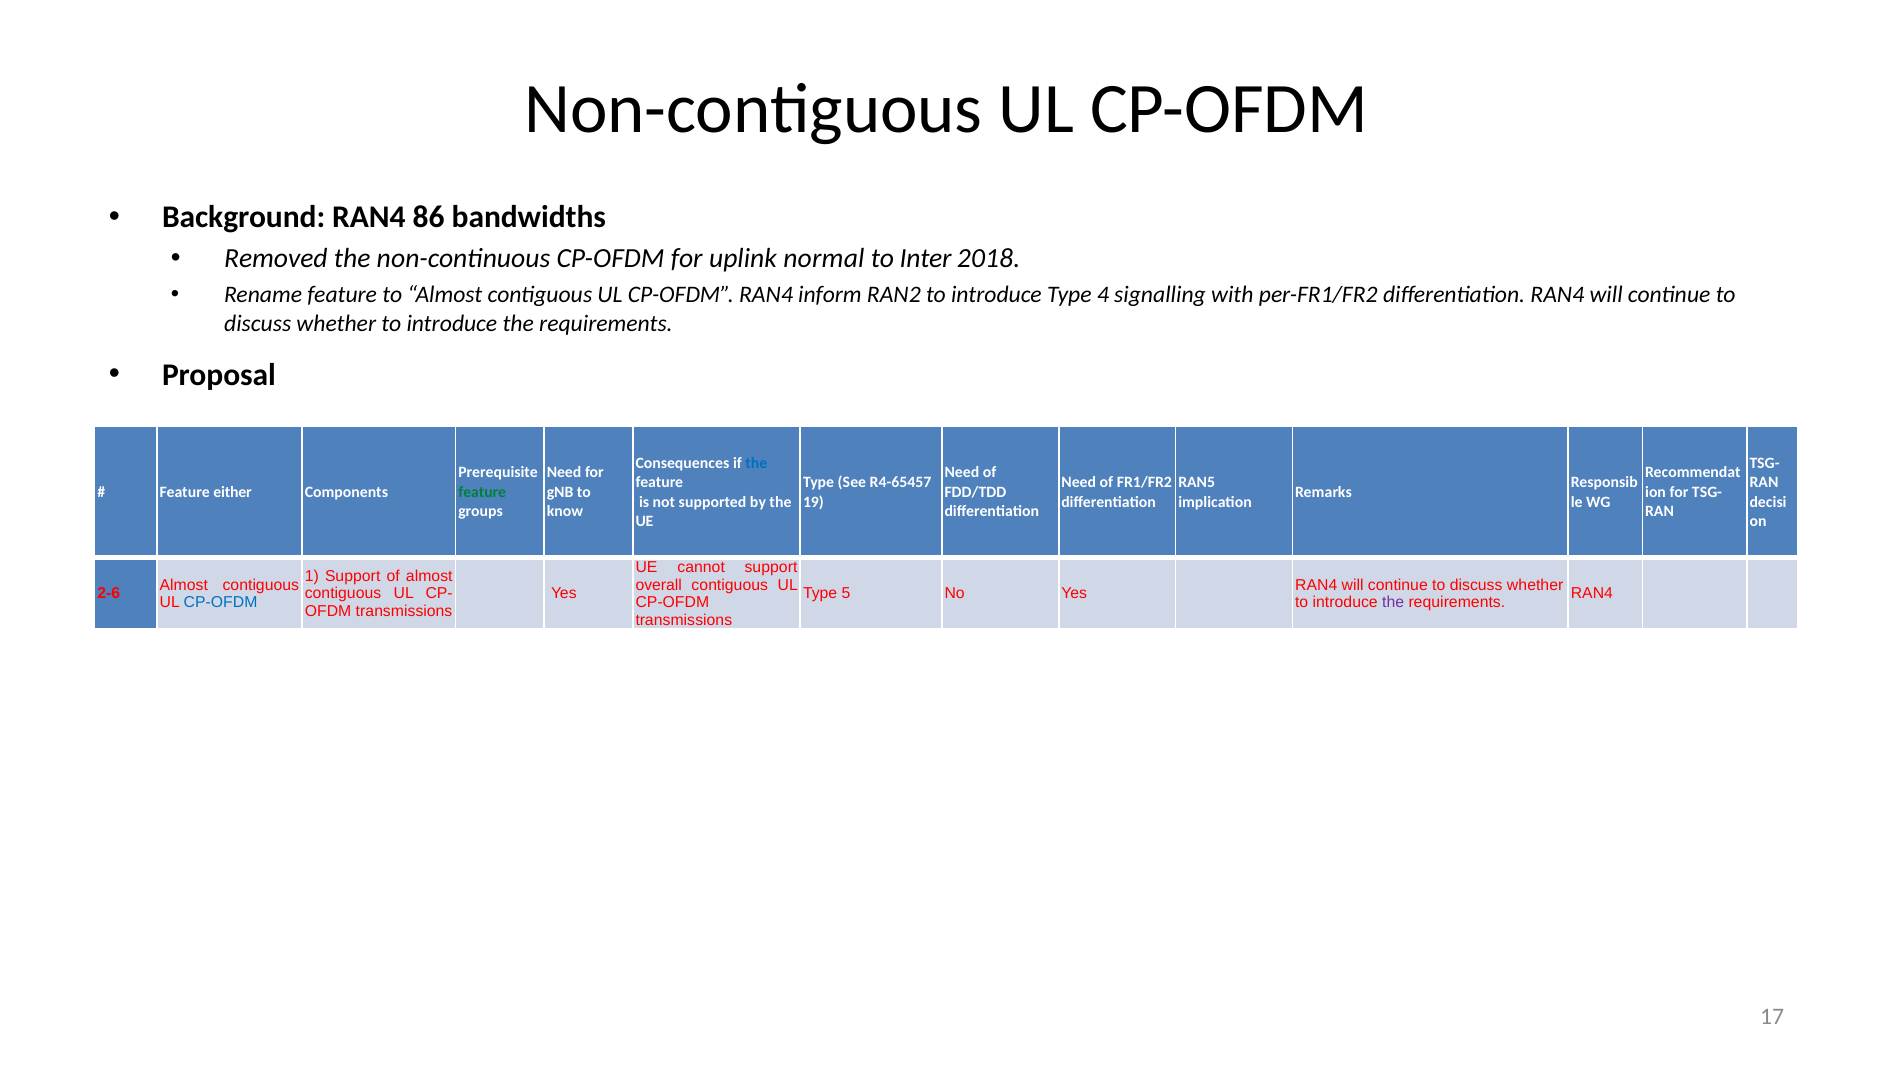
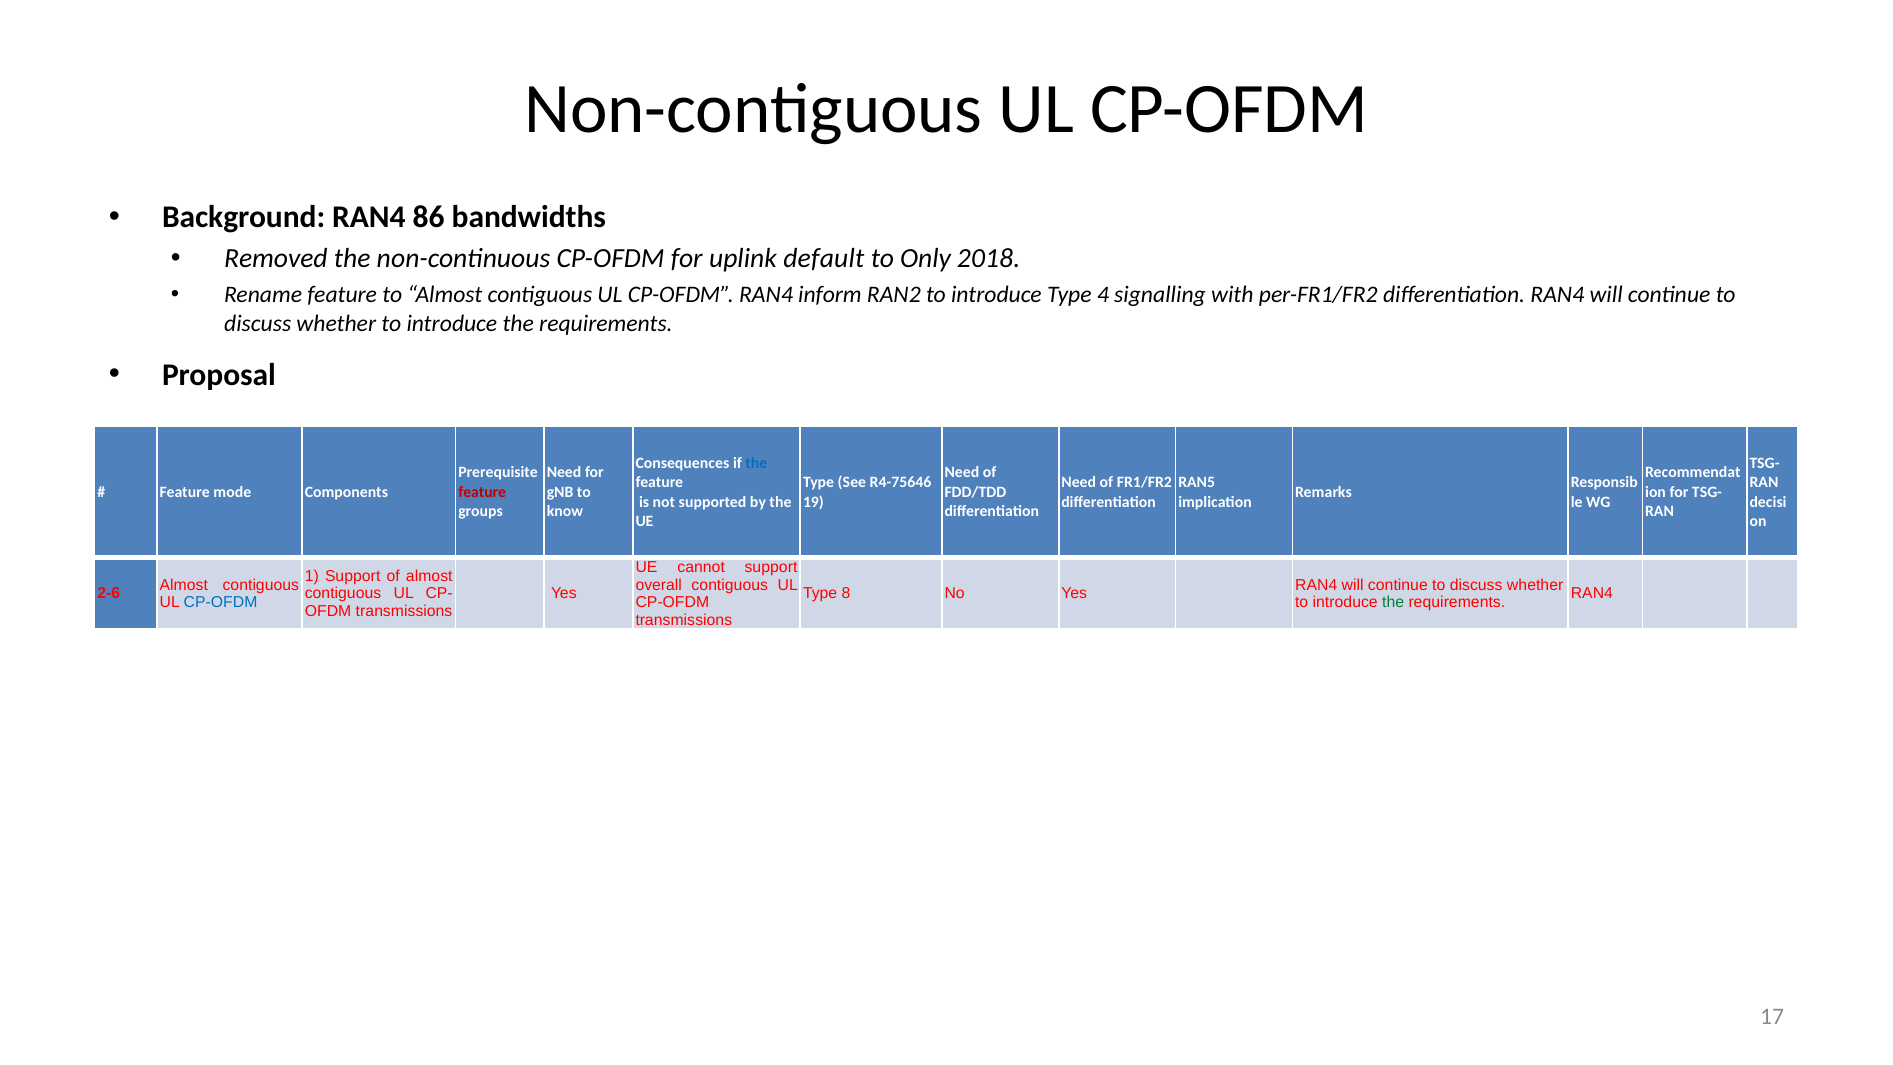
normal: normal -> default
Inter: Inter -> Only
R4-65457: R4-65457 -> R4-75646
either: either -> mode
feature at (482, 492) colour: green -> red
5: 5 -> 8
the at (1393, 602) colour: purple -> green
